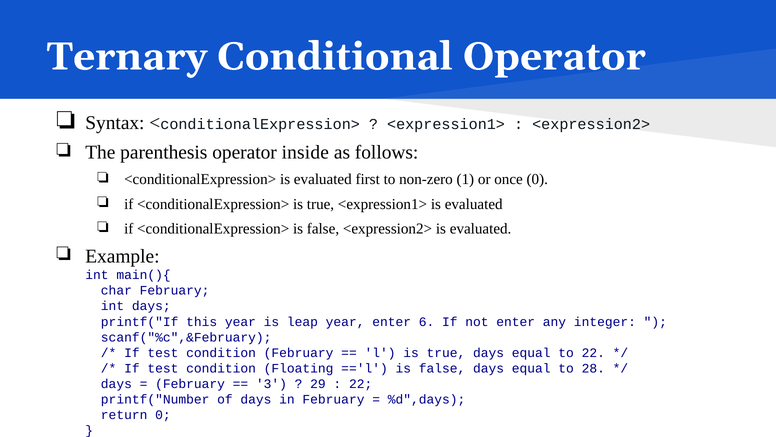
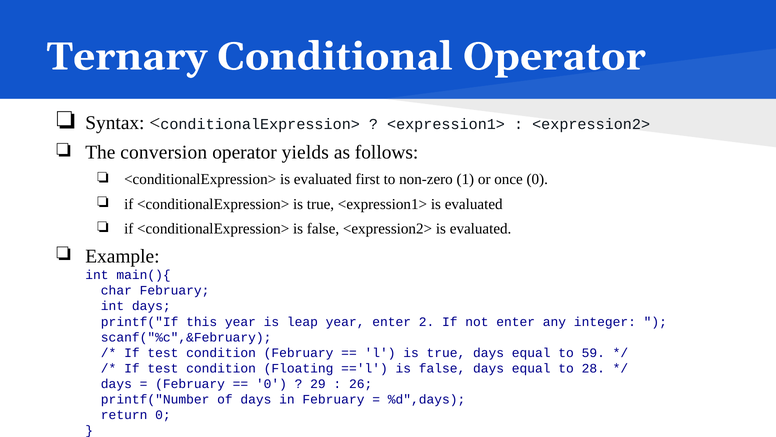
parenthesis: parenthesis -> conversion
inside: inside -> yields
6: 6 -> 2
to 22: 22 -> 59
3 at (271, 383): 3 -> 0
22 at (361, 383): 22 -> 26
